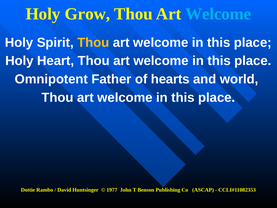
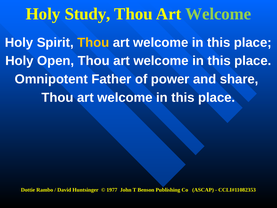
Grow: Grow -> Study
Welcome at (218, 14) colour: light blue -> light green
Heart: Heart -> Open
hearts: hearts -> power
world: world -> share
